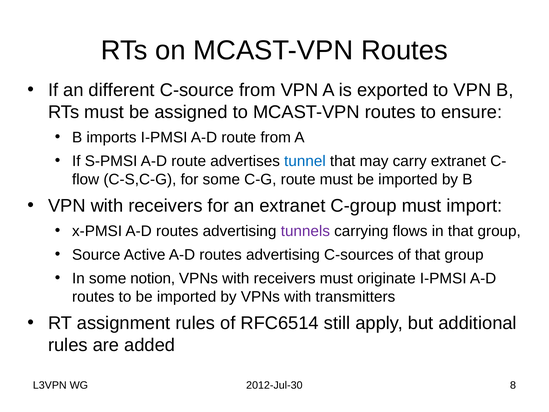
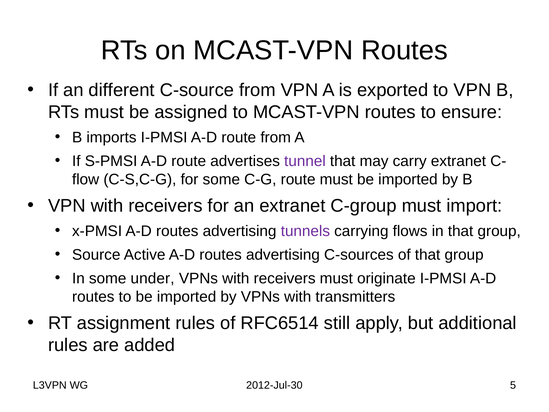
tunnel colour: blue -> purple
notion: notion -> under
8: 8 -> 5
